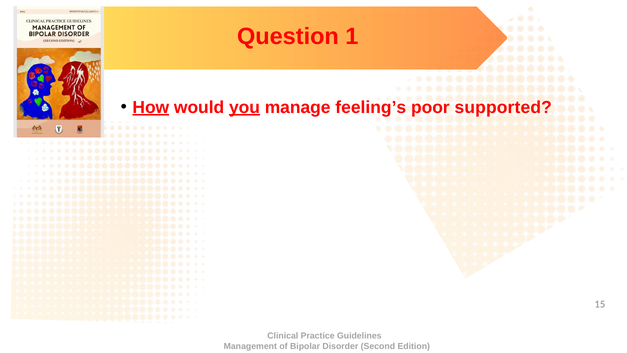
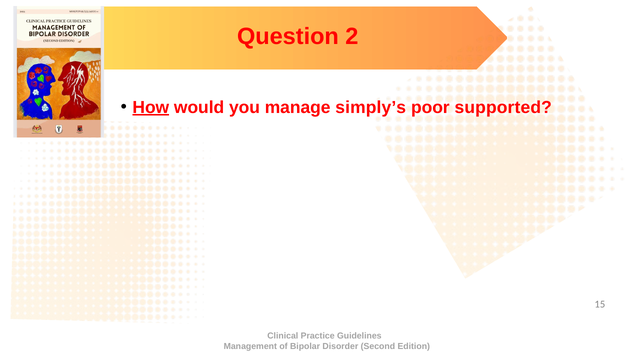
1: 1 -> 2
you underline: present -> none
feeling’s: feeling’s -> simply’s
